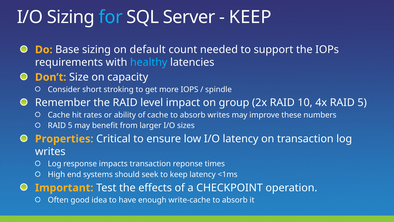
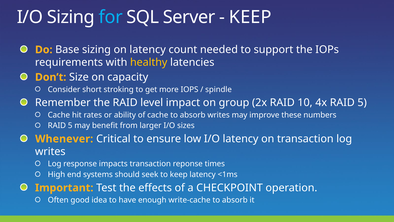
on default: default -> latency
healthy colour: light blue -> yellow
Properties: Properties -> Whenever
